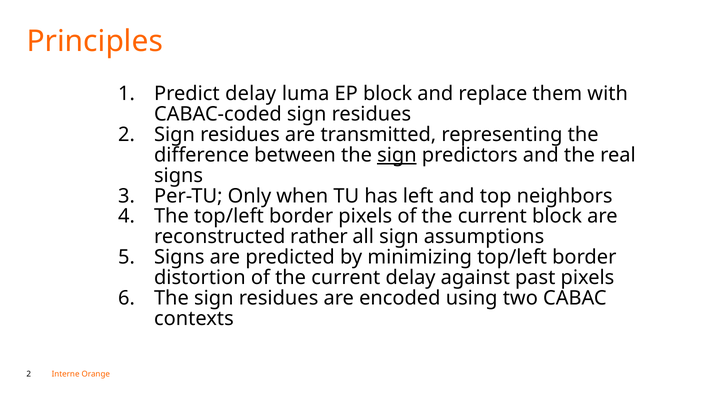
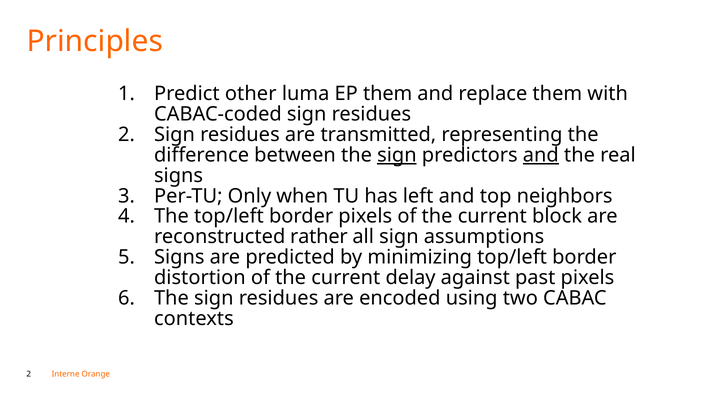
Predict delay: delay -> other
EP block: block -> them
and at (541, 155) underline: none -> present
